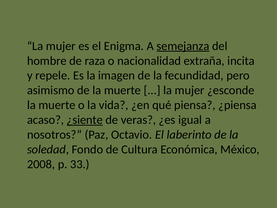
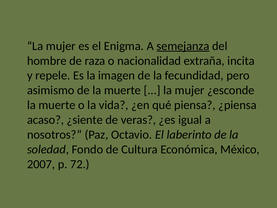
¿siente underline: present -> none
2008: 2008 -> 2007
33: 33 -> 72
